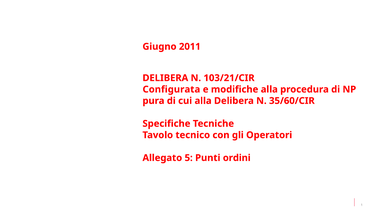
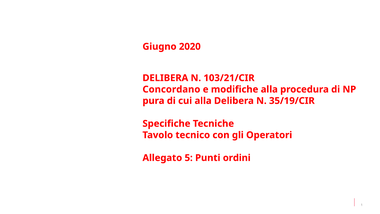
2011: 2011 -> 2020
Configurata: Configurata -> Concordano
35/60/CIR: 35/60/CIR -> 35/19/CIR
